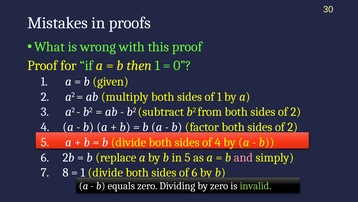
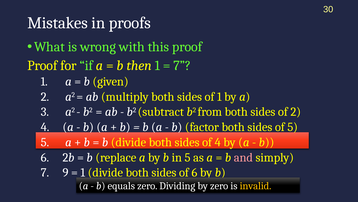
0 at (182, 65): 0 -> 7
2 at (293, 127): 2 -> 5
8: 8 -> 9
invalid colour: light green -> yellow
